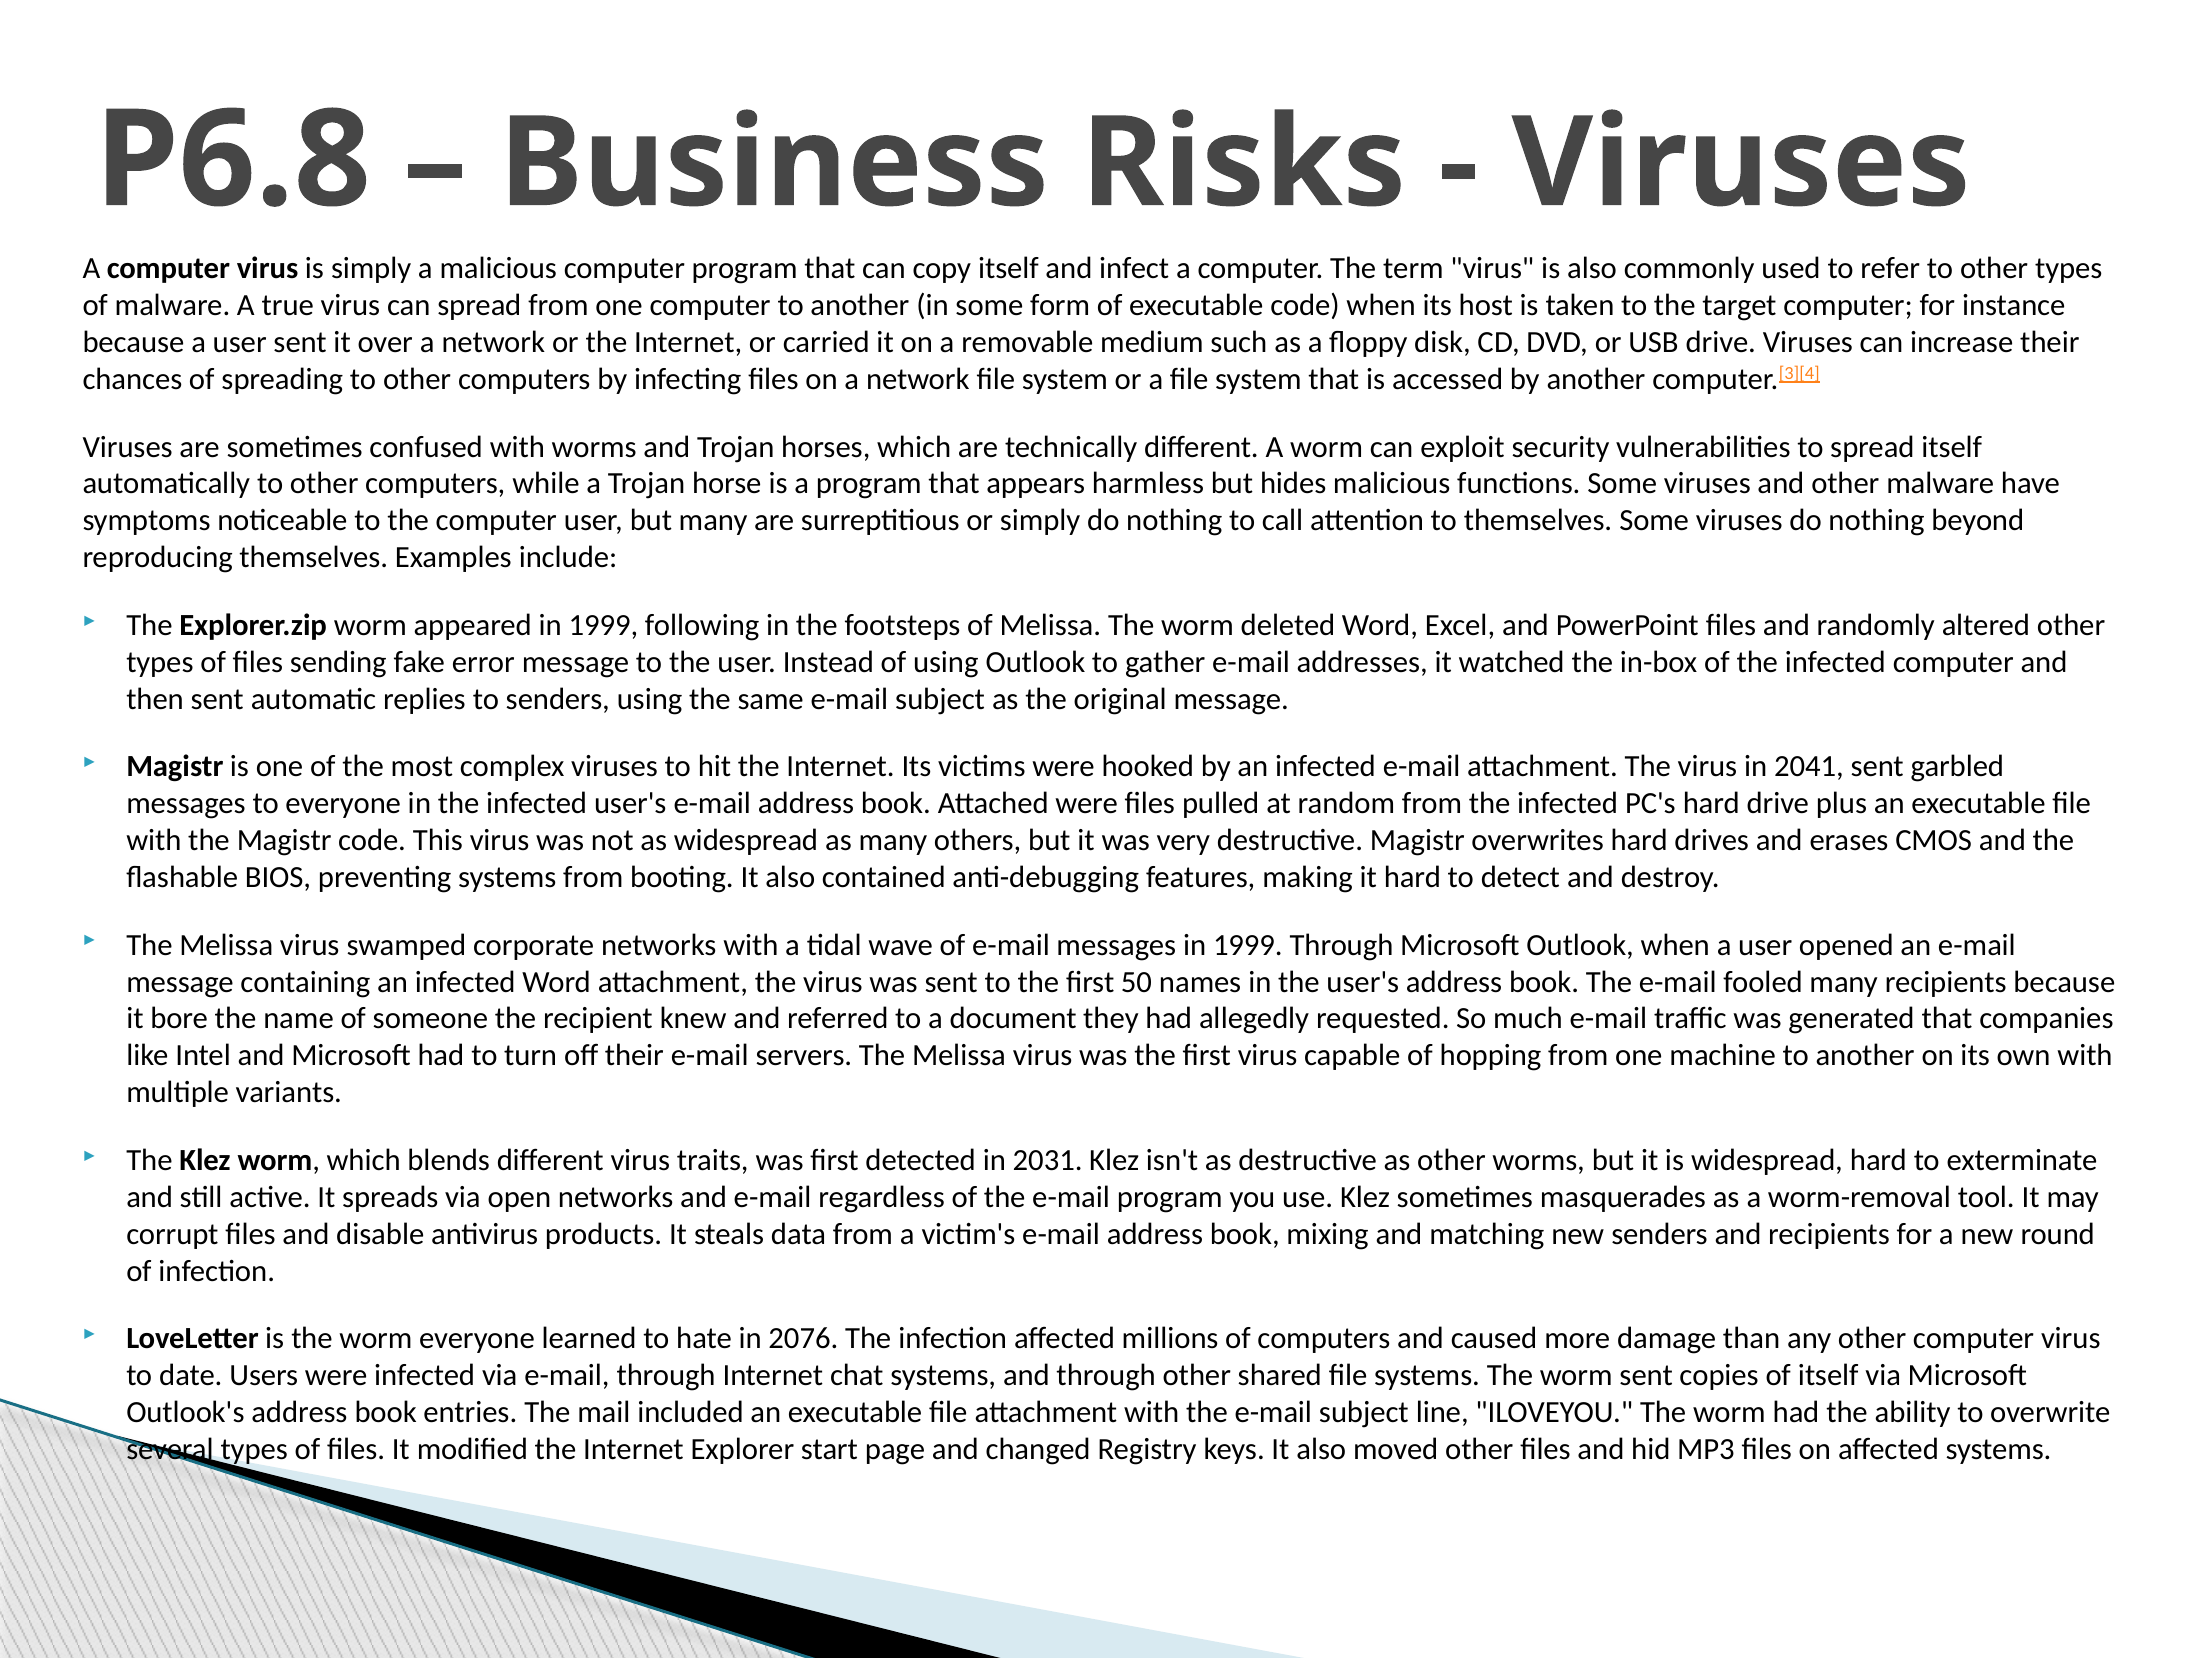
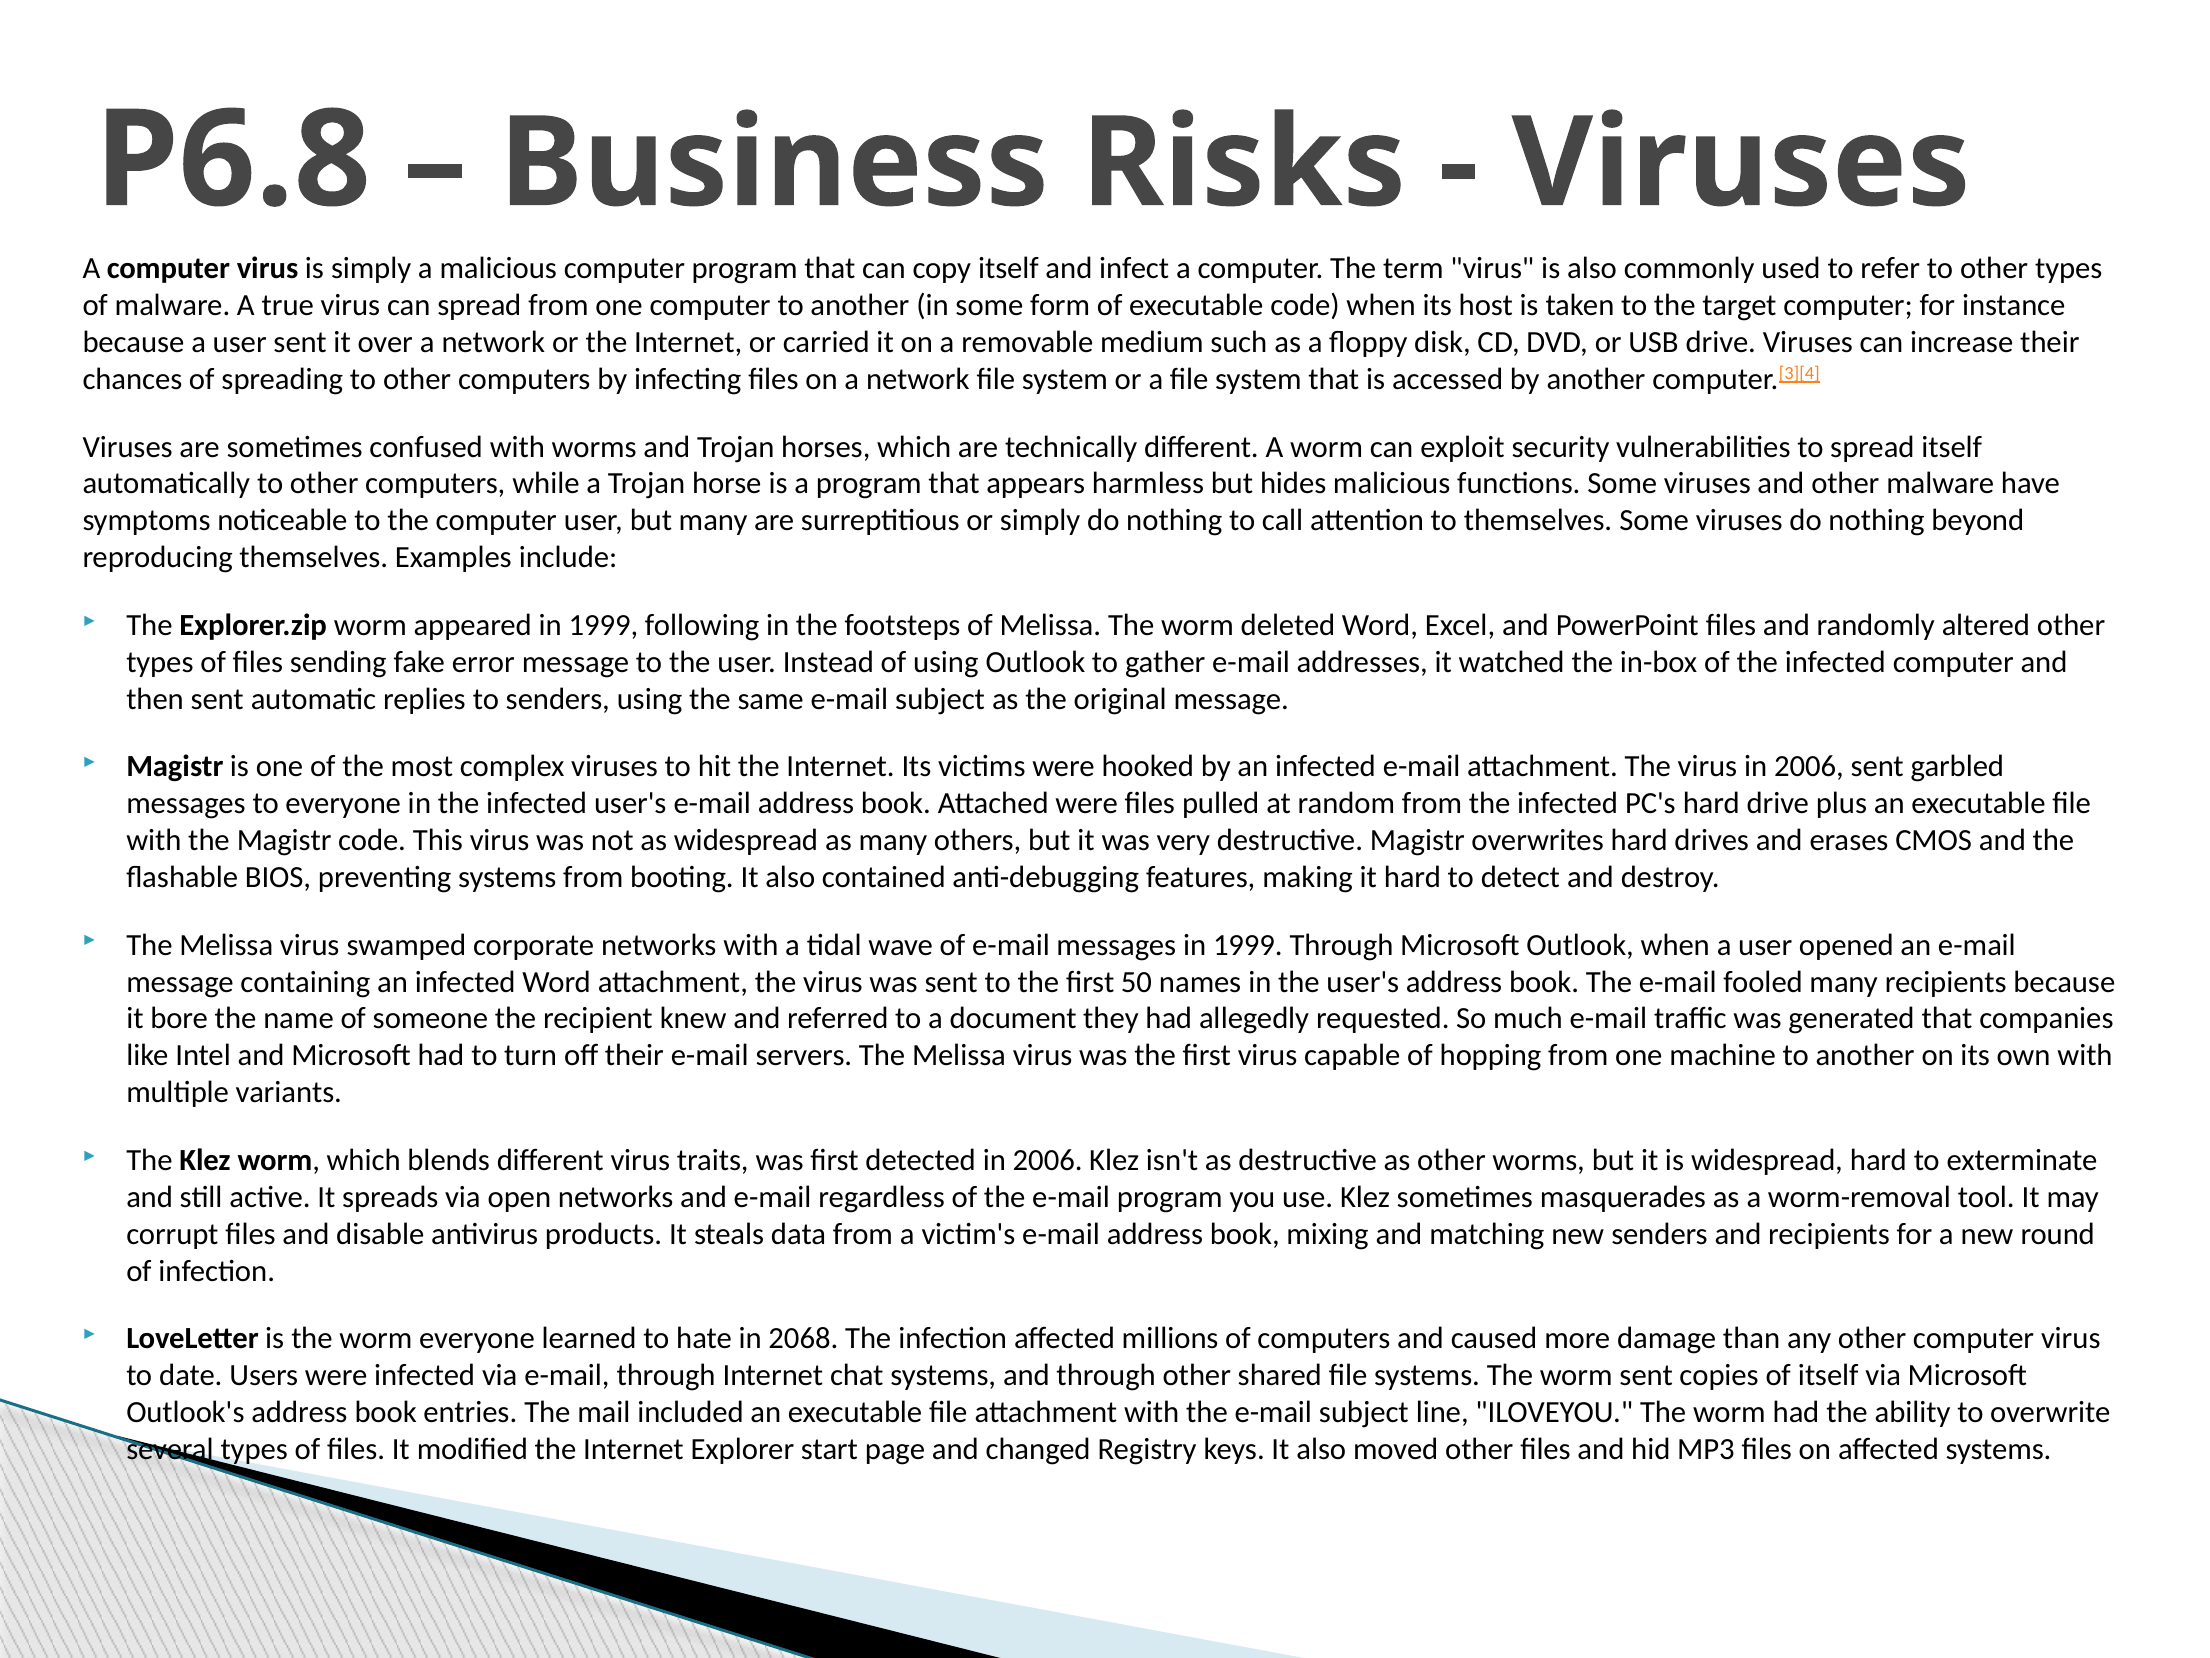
virus in 2041: 2041 -> 2006
detected in 2031: 2031 -> 2006
2076: 2076 -> 2068
